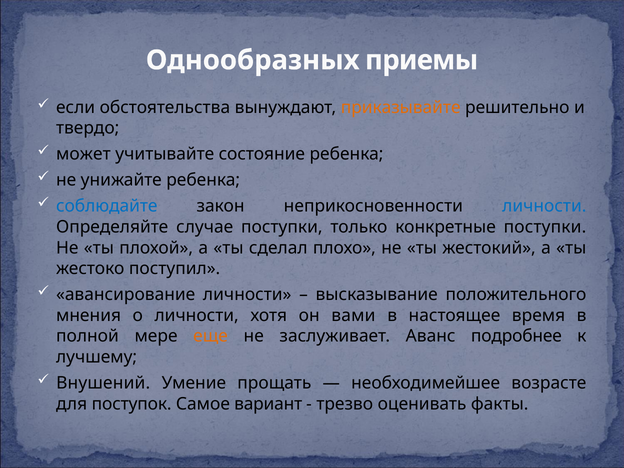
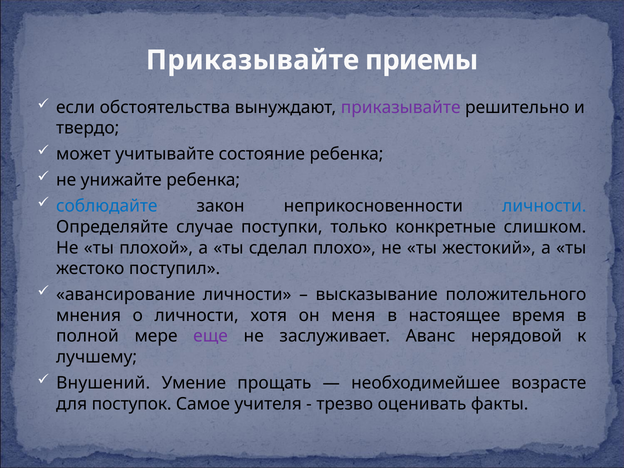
Однообразных at (253, 60): Однообразных -> Приказывайте
приказывайте at (401, 107) colour: orange -> purple
конкретные поступки: поступки -> слишком
вами: вами -> меня
еще colour: orange -> purple
подробнее: подробнее -> нерядовой
вариант: вариант -> учителя
